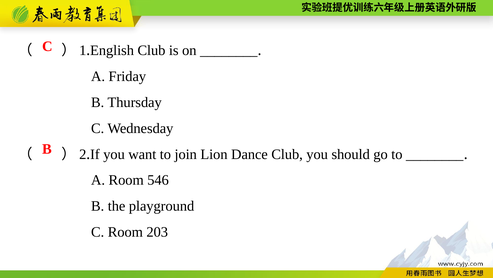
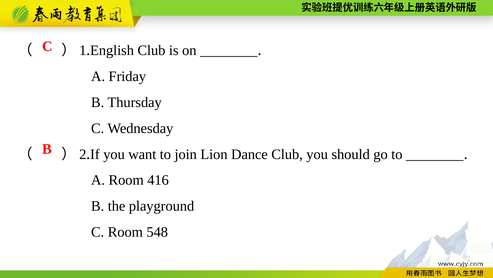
546: 546 -> 416
203: 203 -> 548
